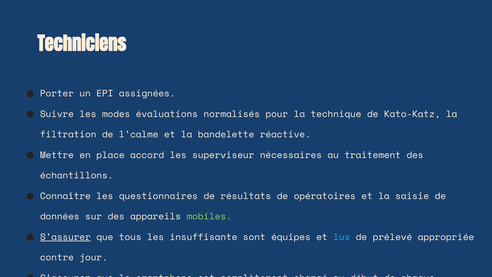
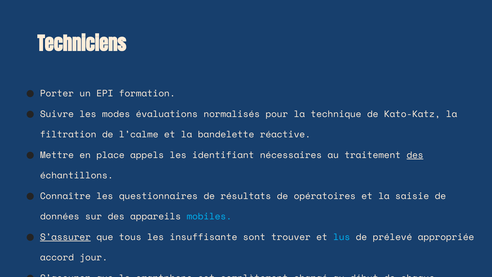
assignées: assignées -> formation
accord: accord -> appels
superviseur: superviseur -> identifiant
des at (415, 155) underline: none -> present
mobiles colour: light green -> light blue
équipes: équipes -> trouver
contre: contre -> accord
